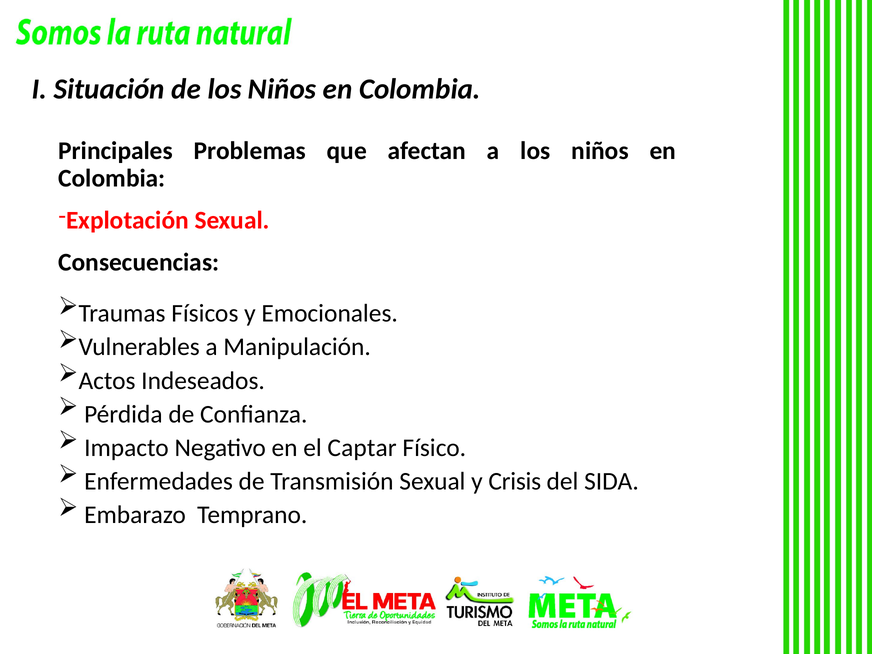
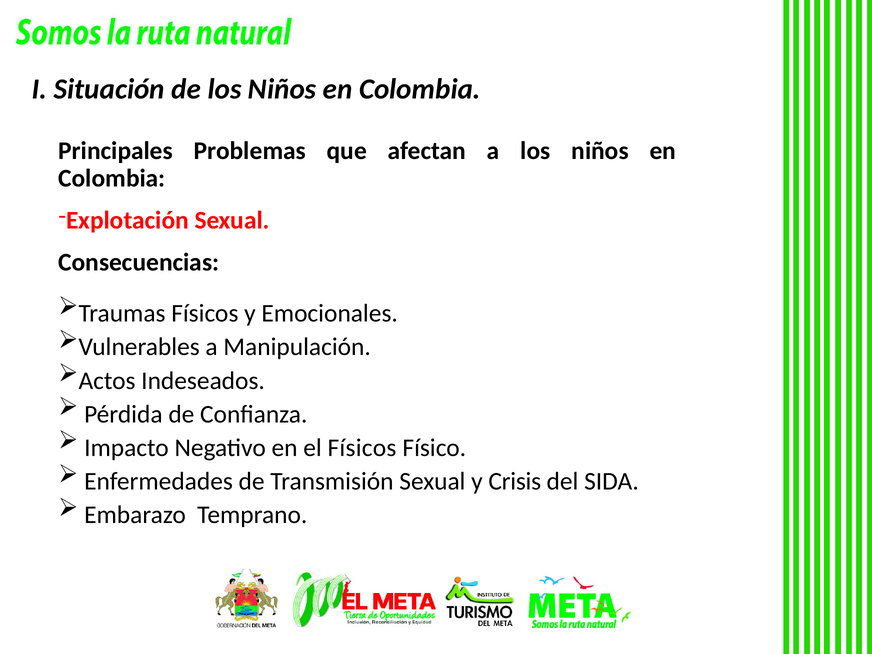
el Captar: Captar -> Físicos
